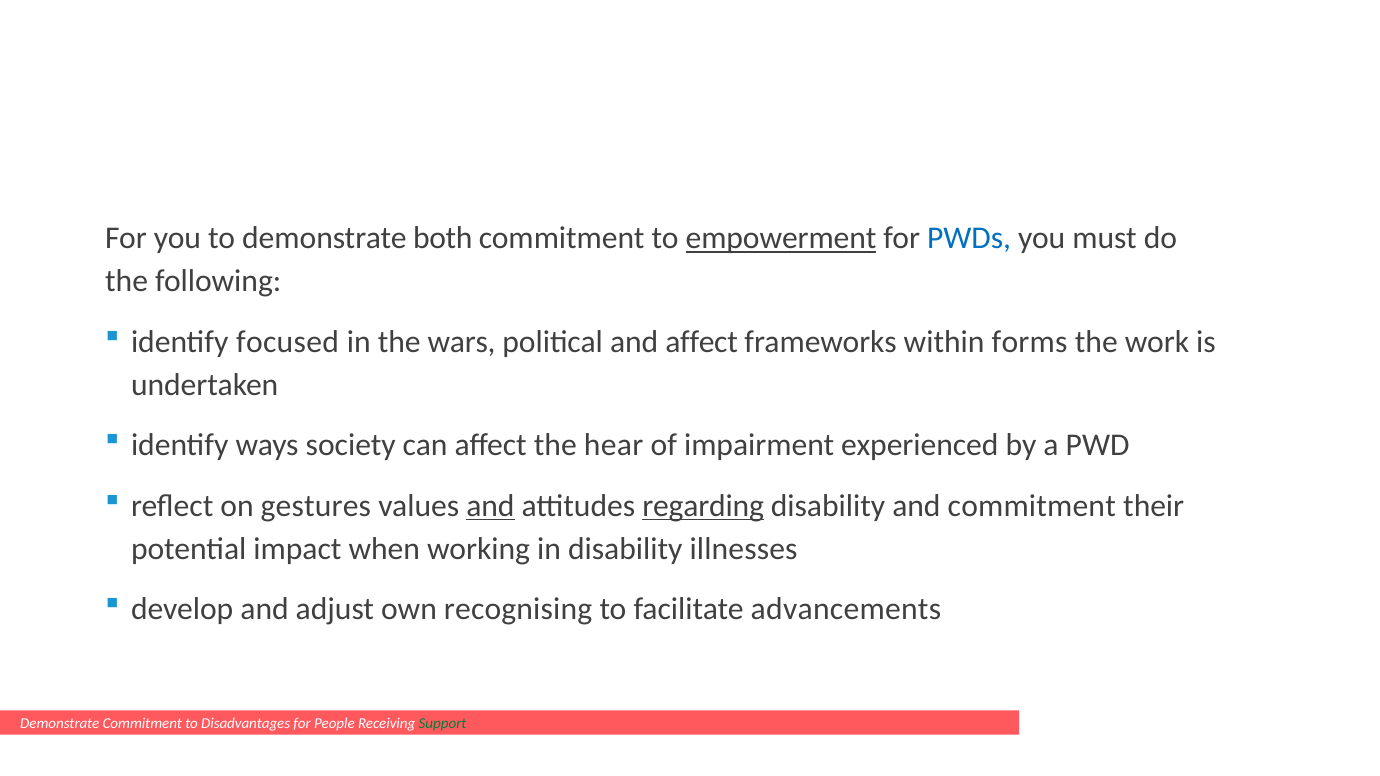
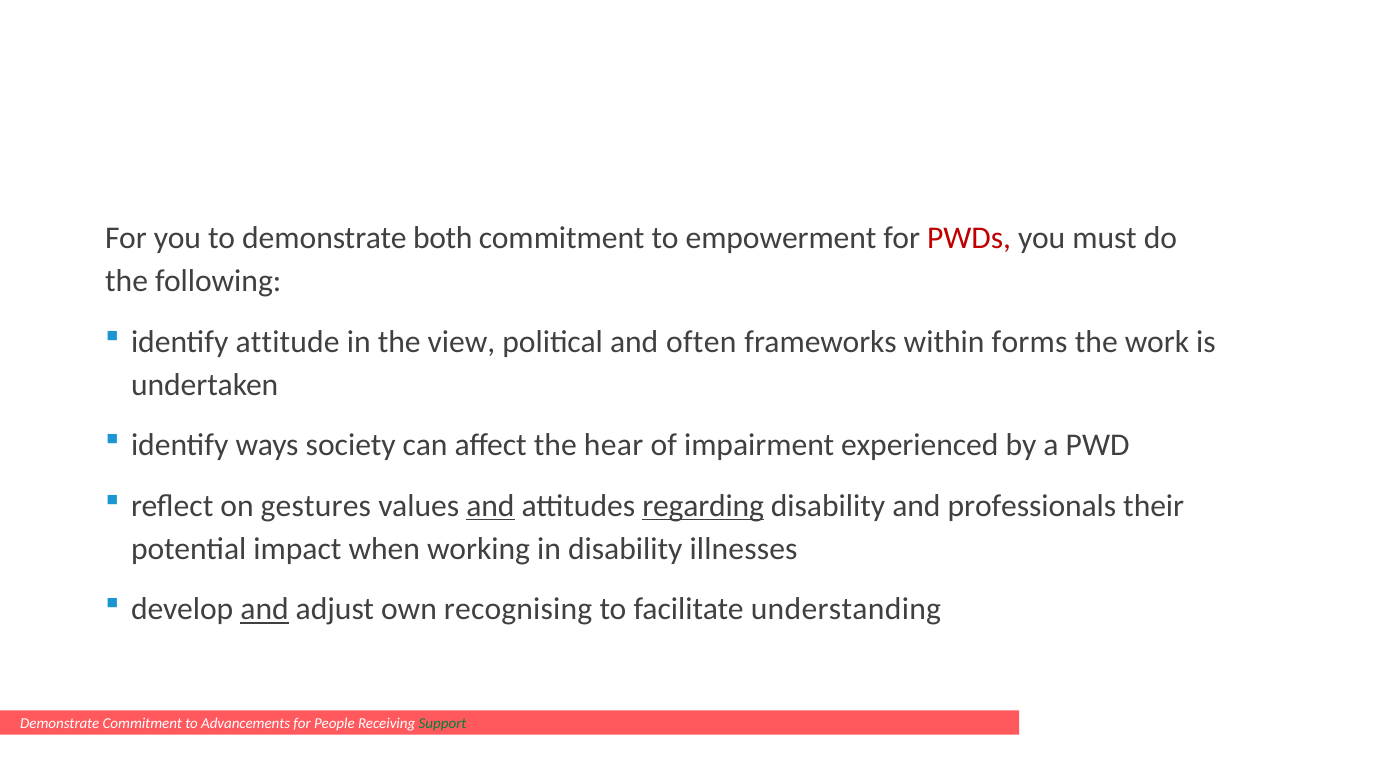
empowerment underline: present -> none
PWDs colour: blue -> red
focused: focused -> attitude
wars: wars -> view
and affect: affect -> often
and commitment: commitment -> professionals
and at (265, 610) underline: none -> present
advancements: advancements -> understanding
Disadvantages: Disadvantages -> Advancements
